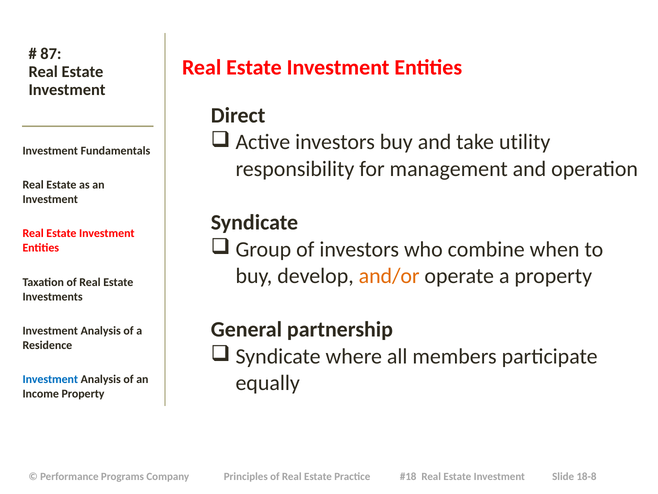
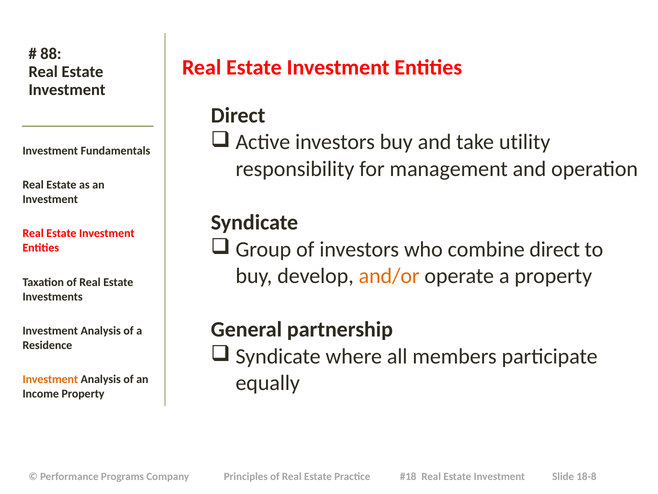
87: 87 -> 88
combine when: when -> direct
Investment at (50, 379) colour: blue -> orange
